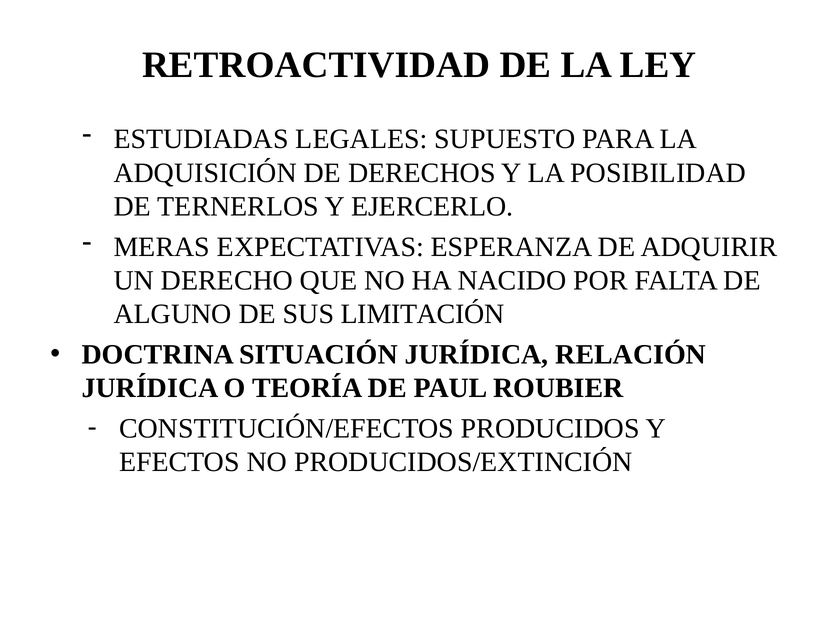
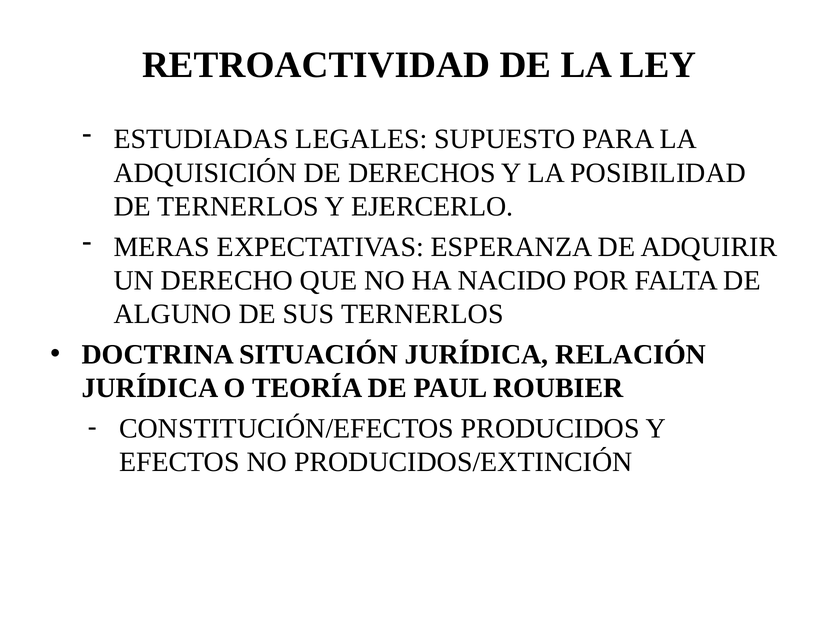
SUS LIMITACIÓN: LIMITACIÓN -> TERNERLOS
